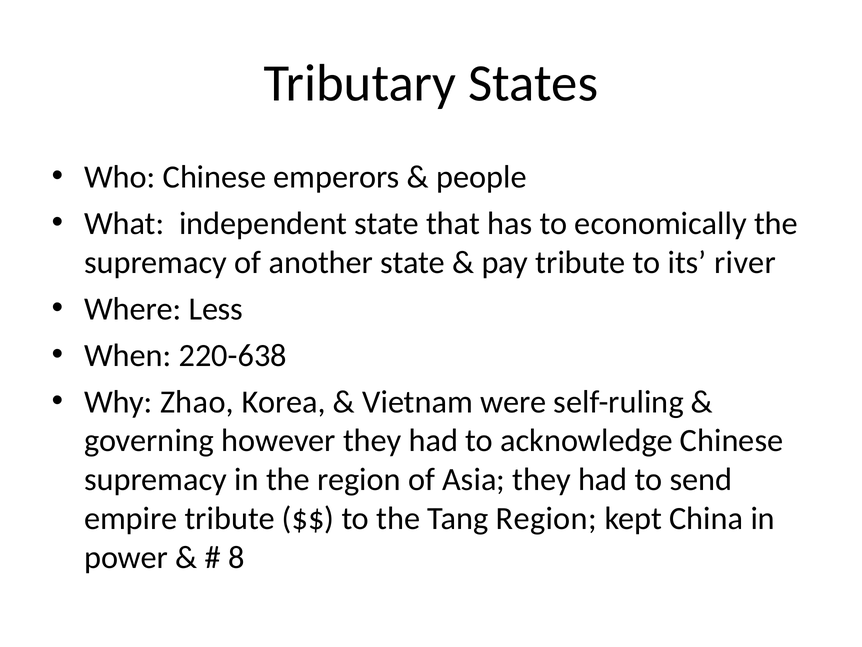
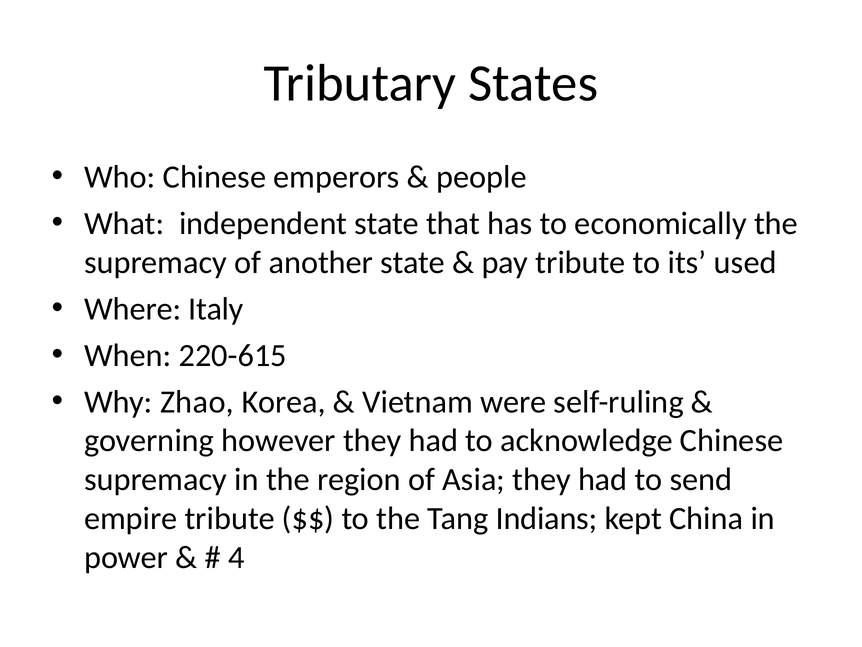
river: river -> used
Less: Less -> Italy
220-638: 220-638 -> 220-615
Tang Region: Region -> Indians
8: 8 -> 4
